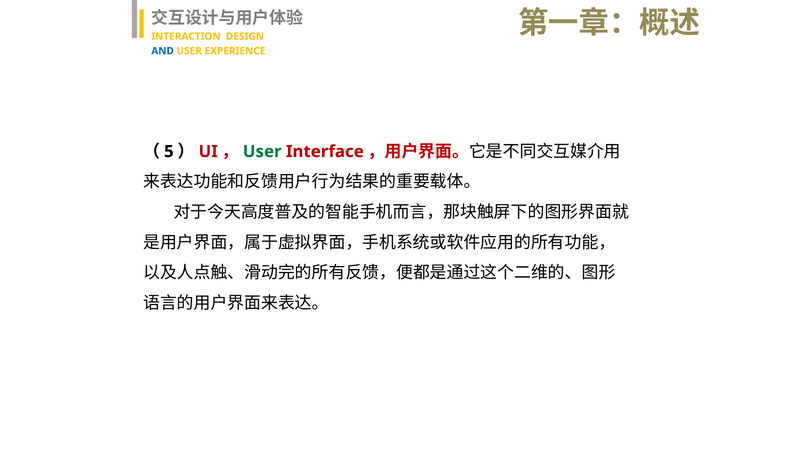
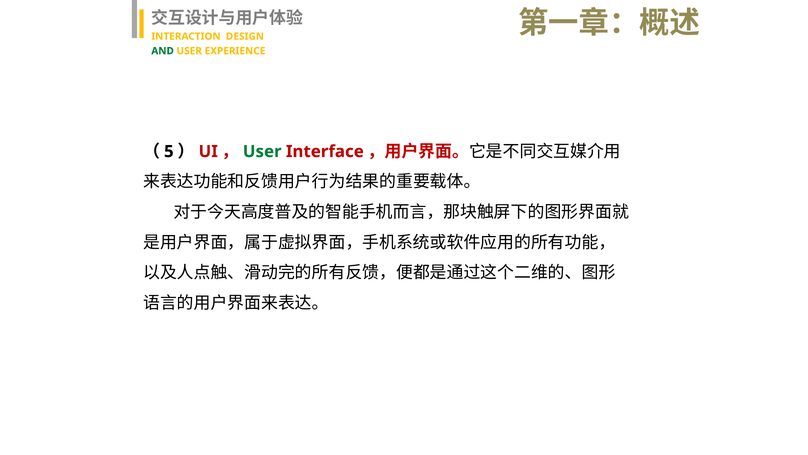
AND colour: blue -> green
